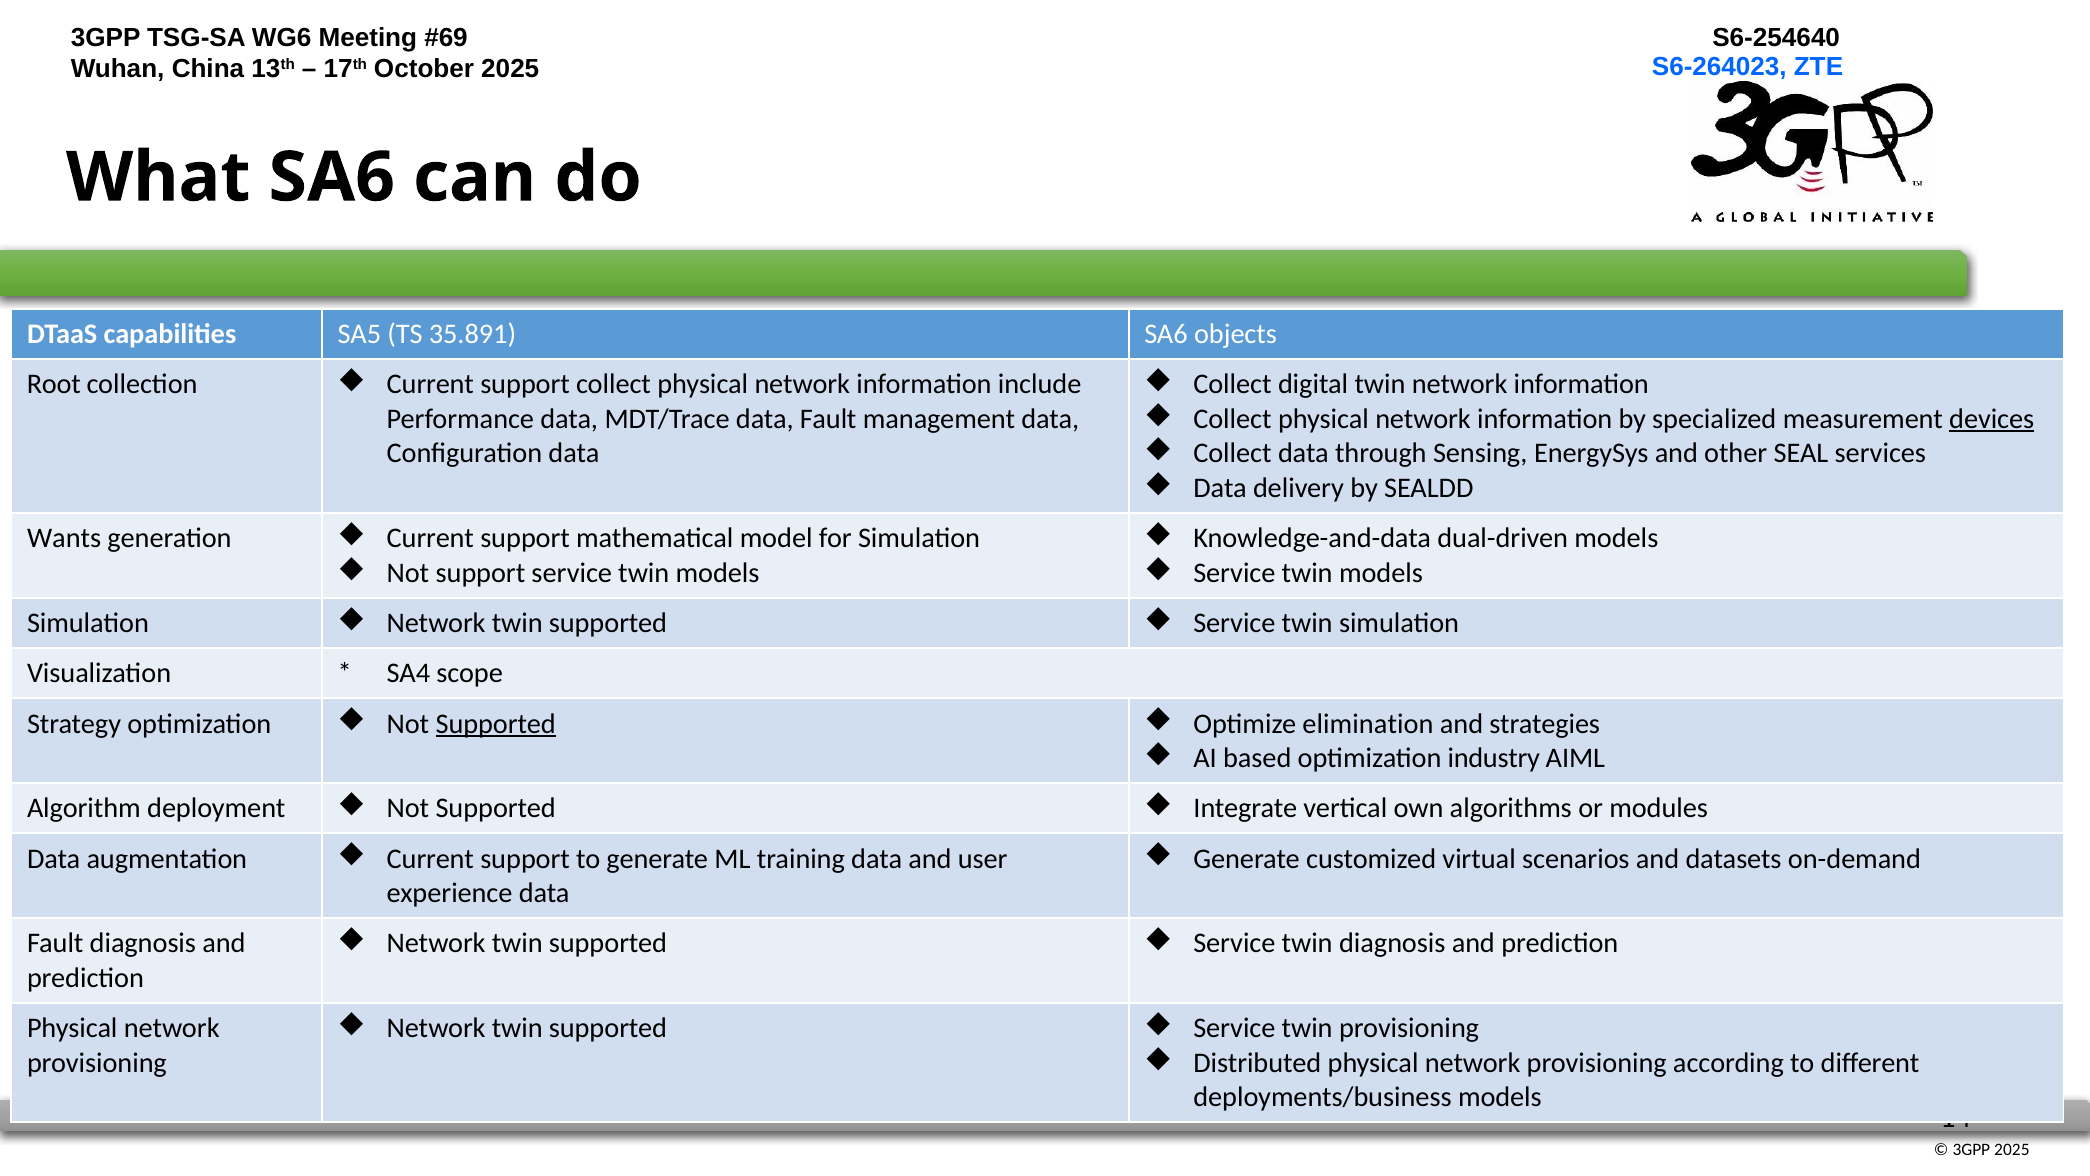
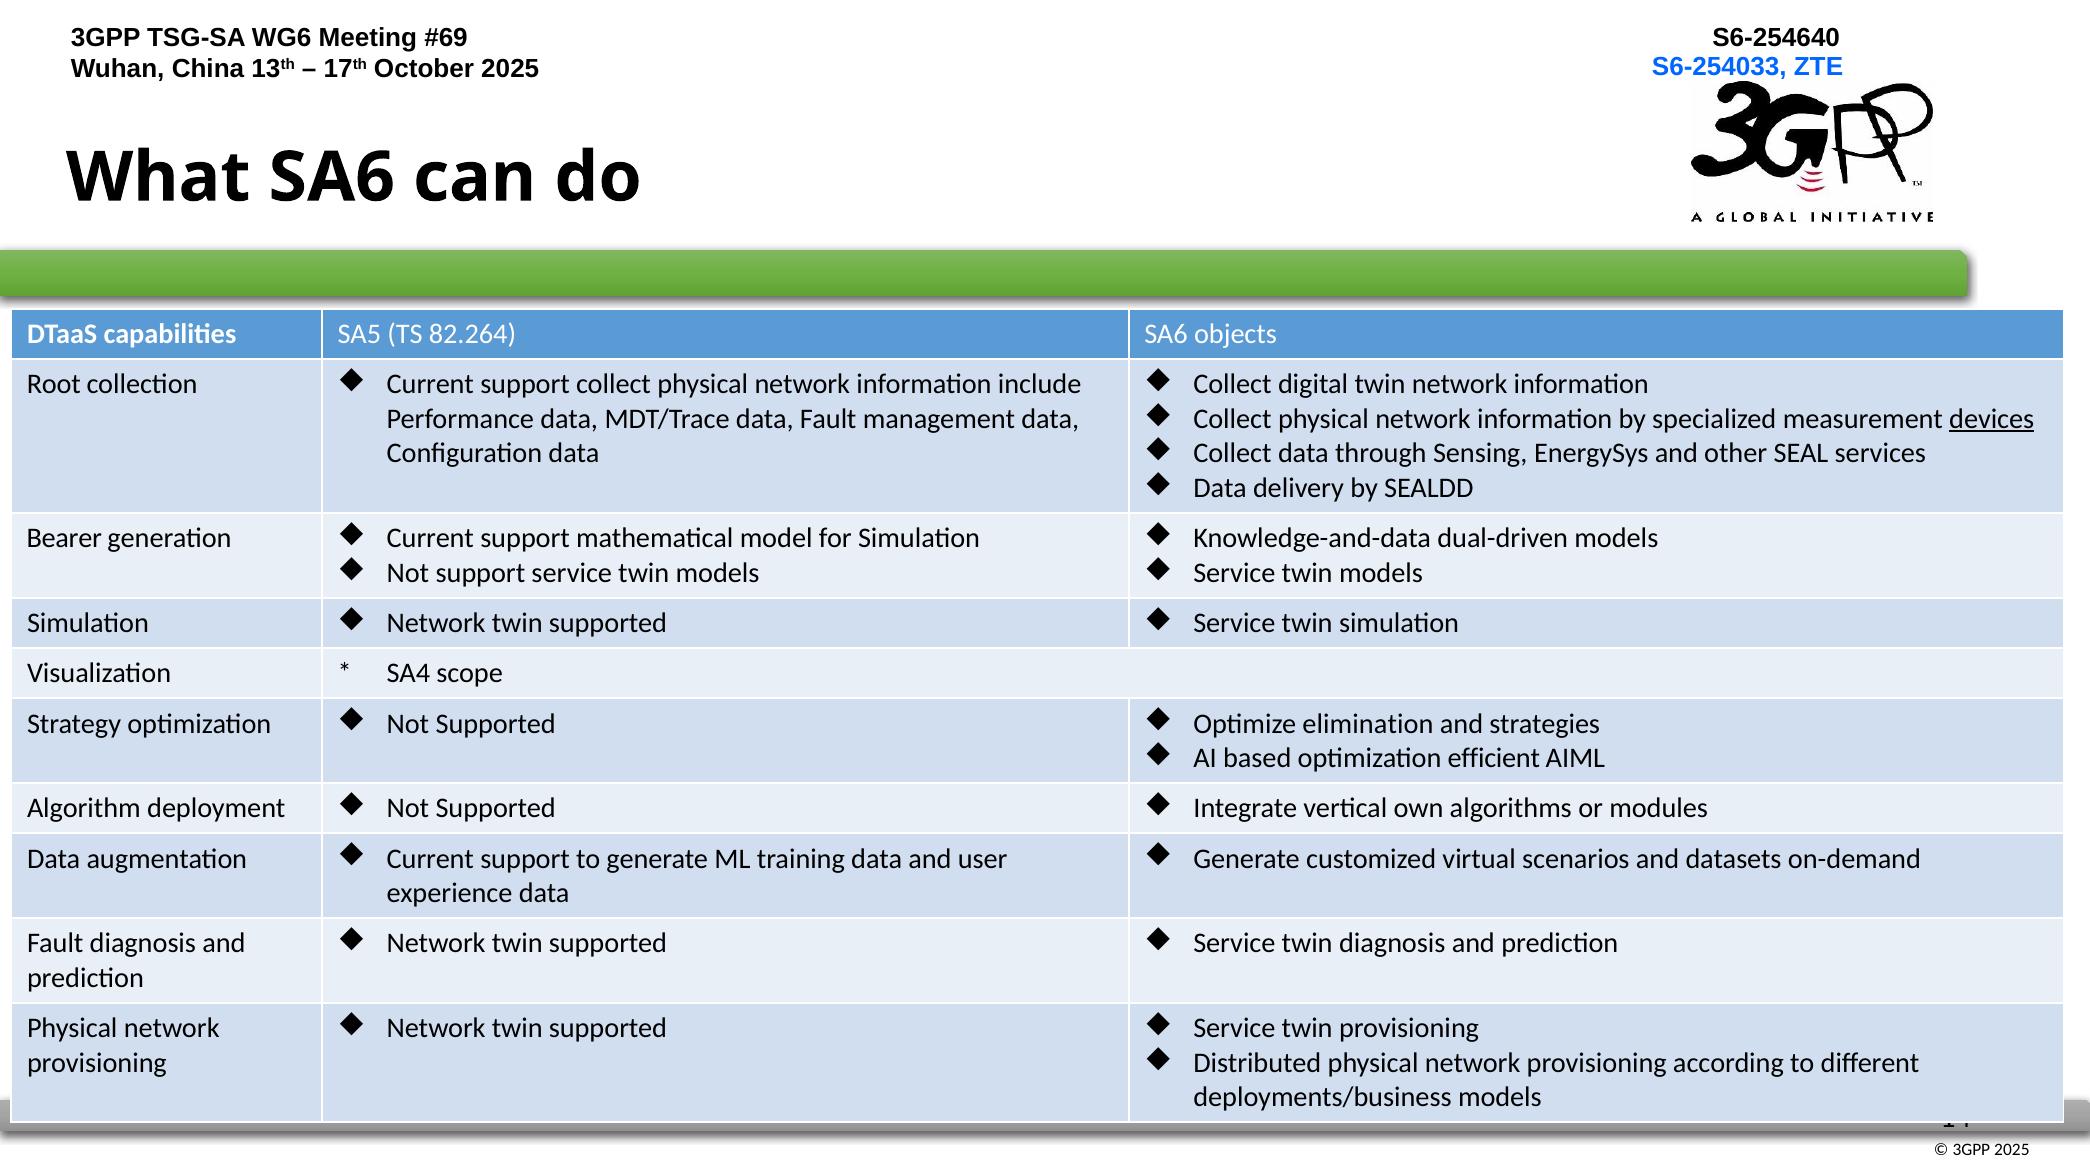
S6-264023: S6-264023 -> S6-254033
35.891: 35.891 -> 82.264
Wants: Wants -> Bearer
Supported at (496, 723) underline: present -> none
industry: industry -> efficient
